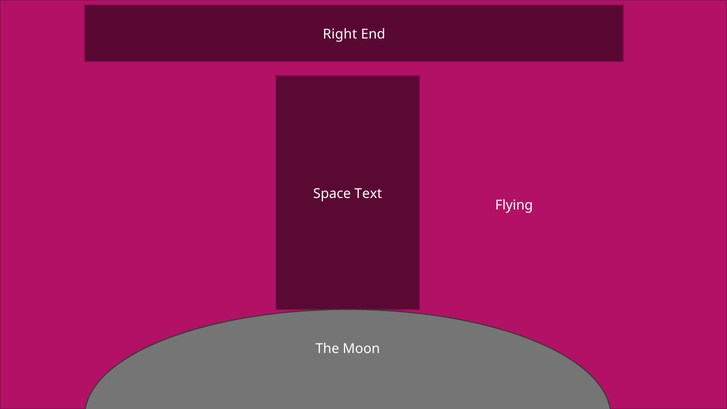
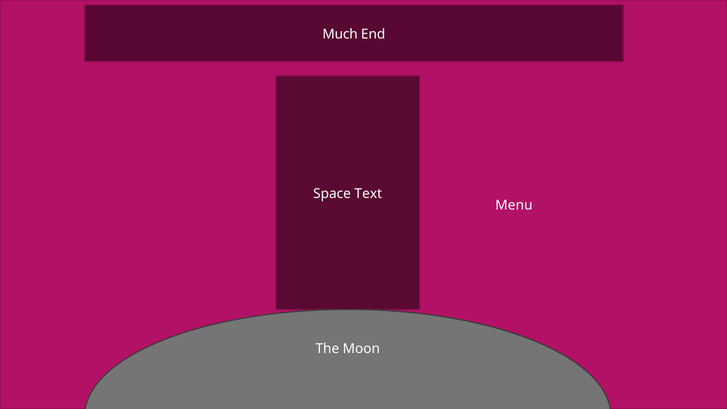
Right: Right -> Much
Flying: Flying -> Menu
